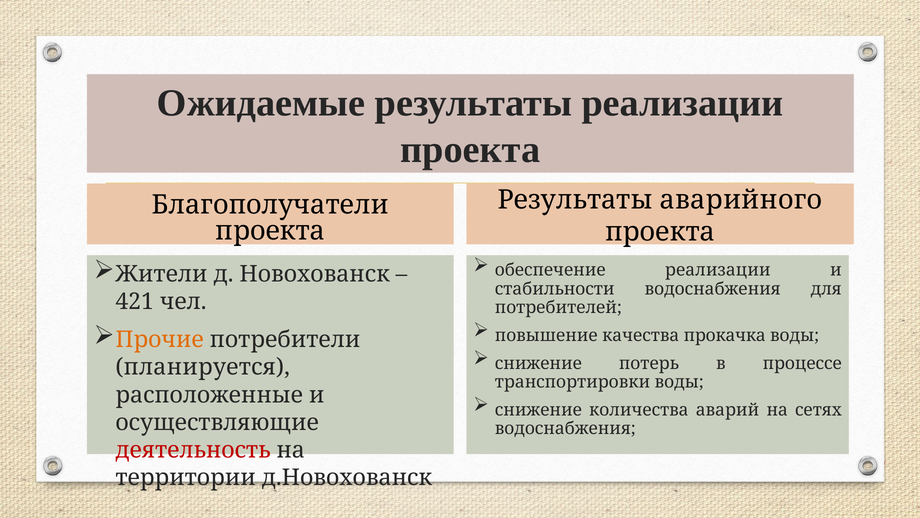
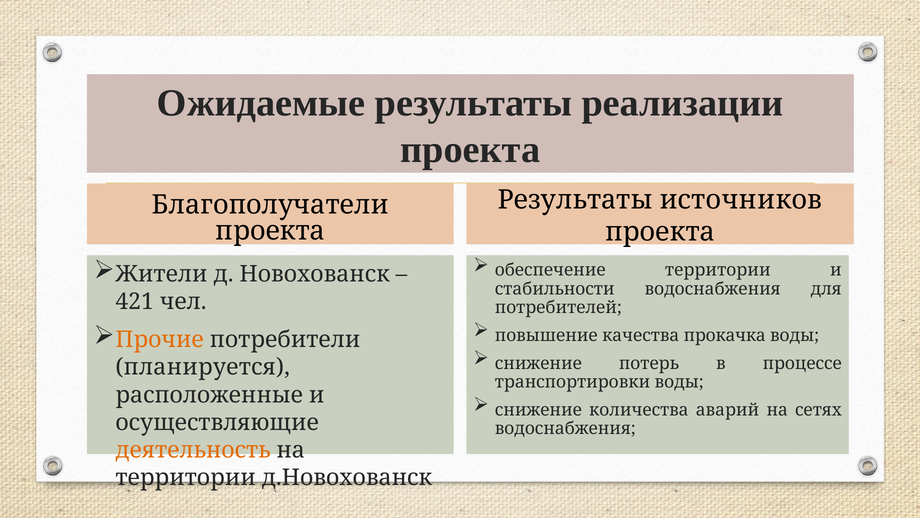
аварийного: аварийного -> источников
обеспечение реализации: реализации -> территории
деятельность colour: red -> orange
